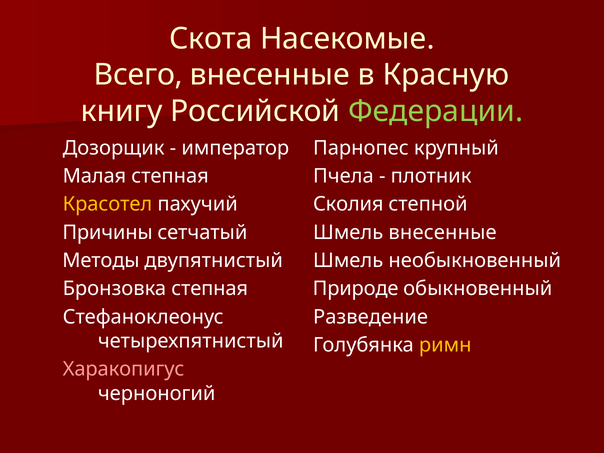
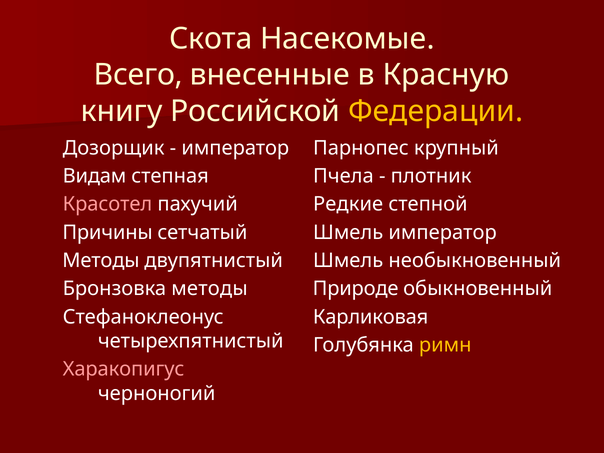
Федерации colour: light green -> yellow
Малая: Малая -> Видам
Красотел colour: yellow -> pink
Сколия: Сколия -> Редкие
Шмель внесенные: внесенные -> император
Бронзовка степная: степная -> методы
Разведение: Разведение -> Карликовая
